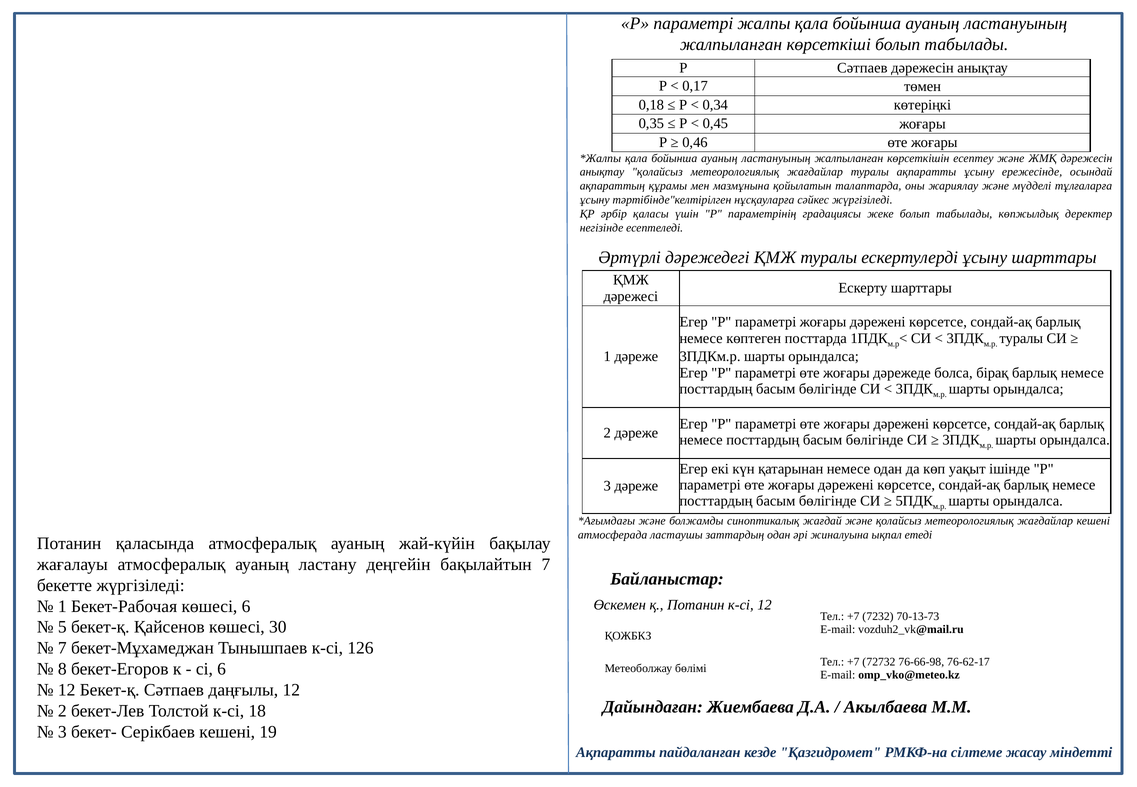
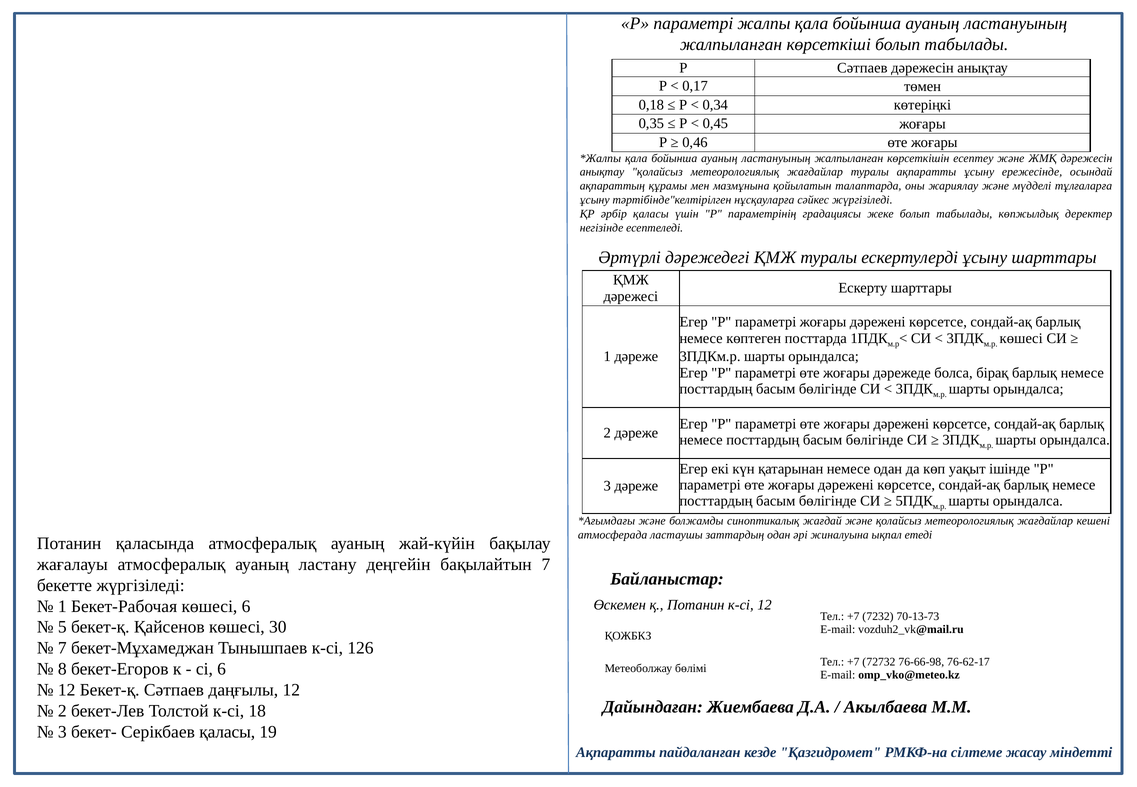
туралы at (1021, 338): туралы -> көшесі
Серікбаев кешені: кешені -> қаласы
